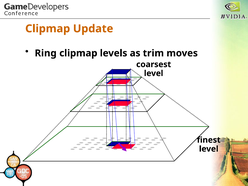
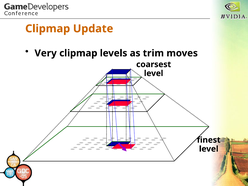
Ring: Ring -> Very
